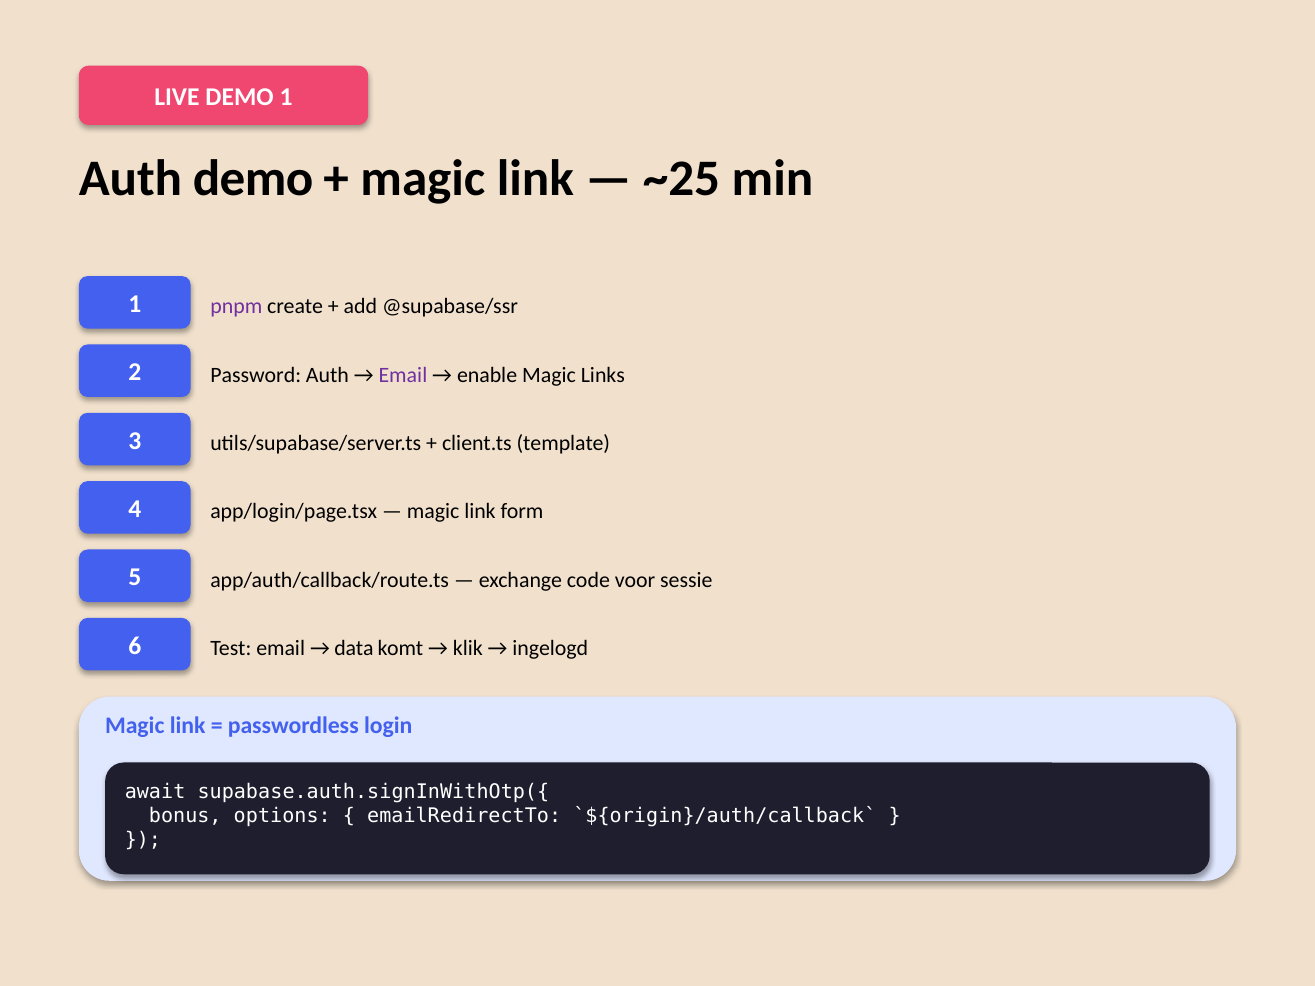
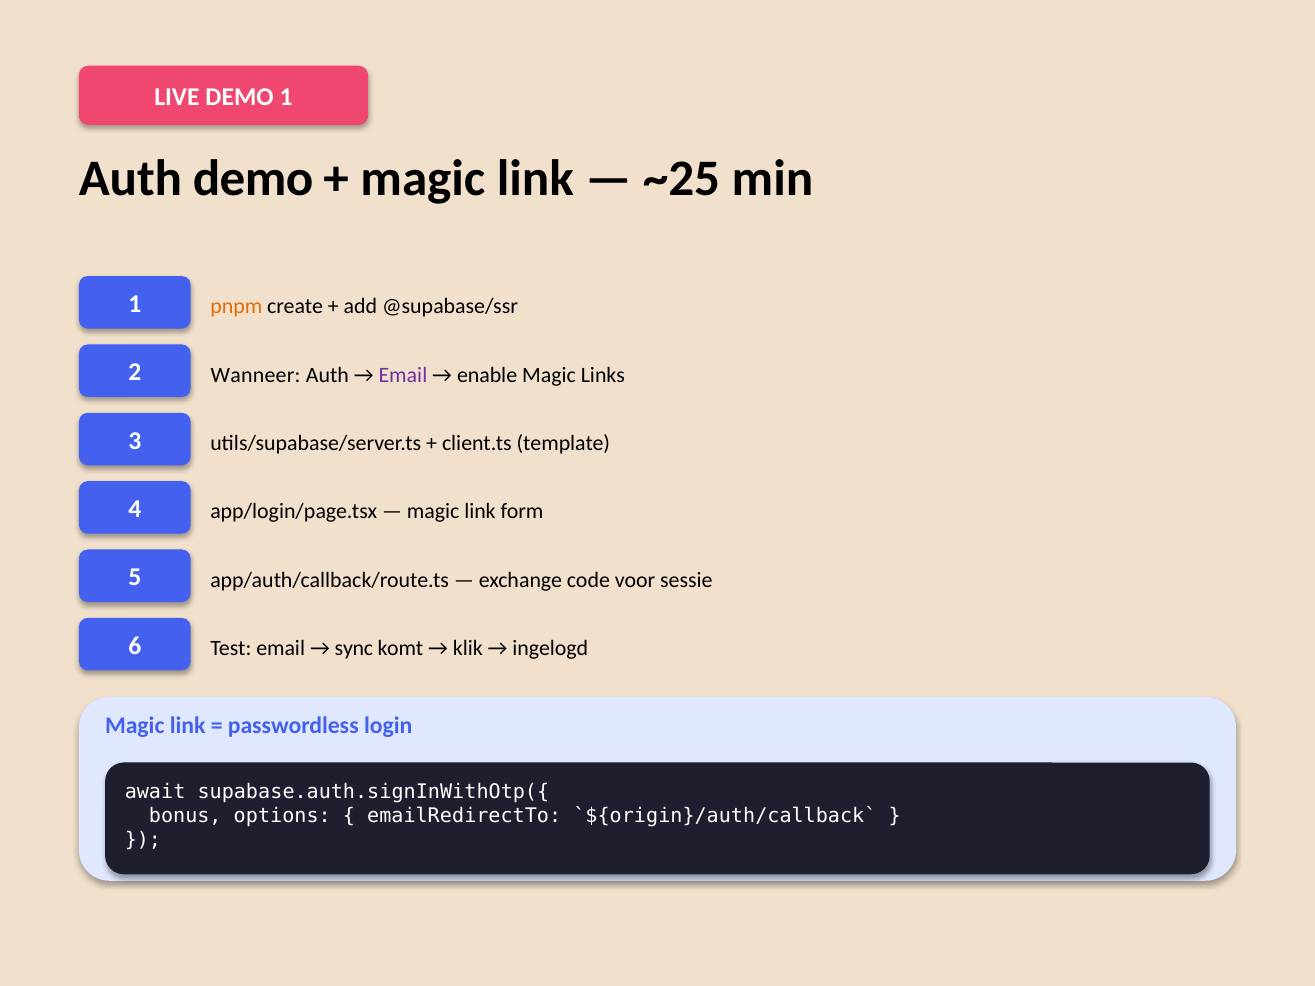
pnpm colour: purple -> orange
Password: Password -> Wanneer
data: data -> sync
